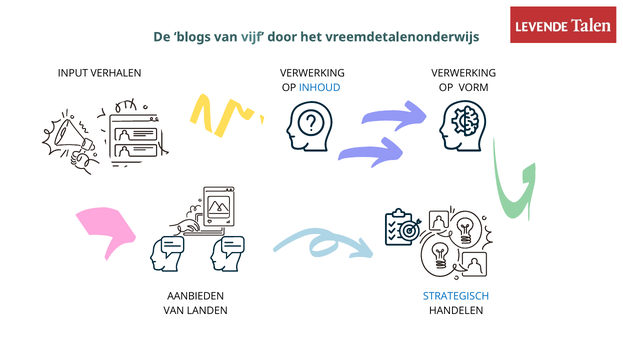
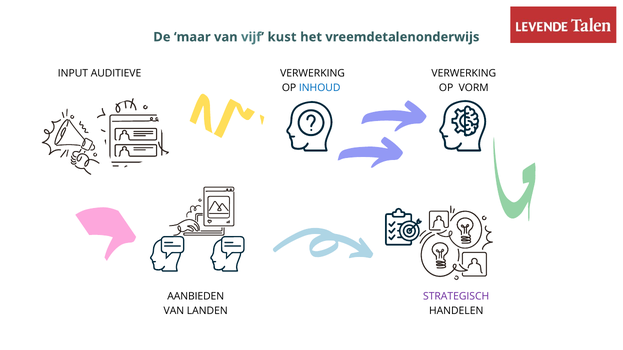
blogs: blogs -> maar
door: door -> kust
VERHALEN: VERHALEN -> AUDITIEVE
STRATEGISCH colour: blue -> purple
